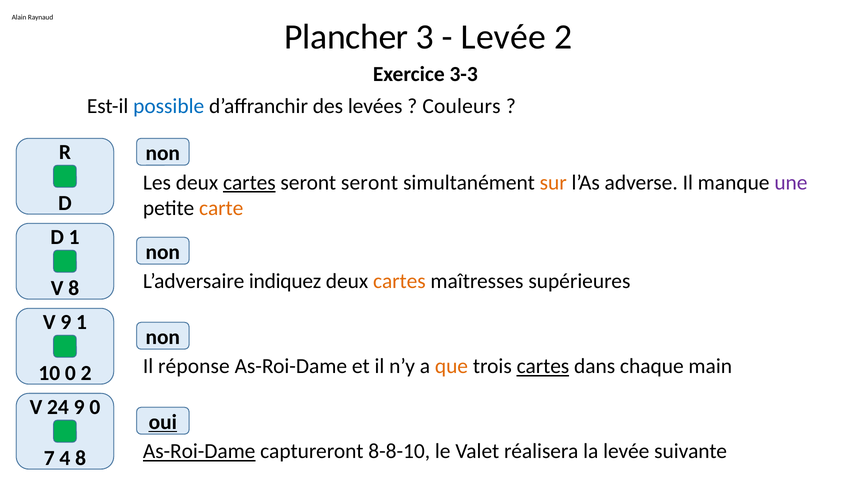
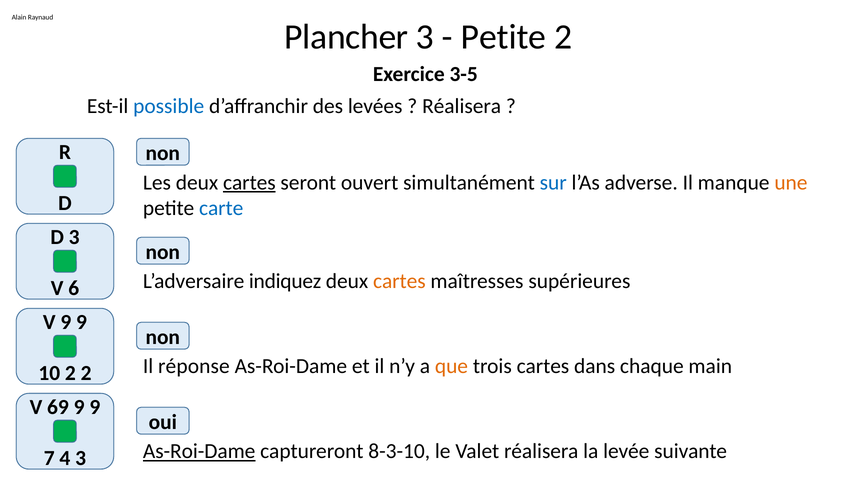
Levée at (503, 37): Levée -> Petite
3-3: 3-3 -> 3-5
Couleurs at (462, 106): Couleurs -> Réalisera
seront seront: seront -> ouvert
sur colour: orange -> blue
une colour: purple -> orange
carte colour: orange -> blue
D 1: 1 -> 3
V 8: 8 -> 6
V 9 1: 1 -> 9
cartes at (543, 366) underline: present -> none
10 0: 0 -> 2
24: 24 -> 69
0 at (95, 407): 0 -> 9
oui underline: present -> none
8-8-10: 8-8-10 -> 8-3-10
4 8: 8 -> 3
